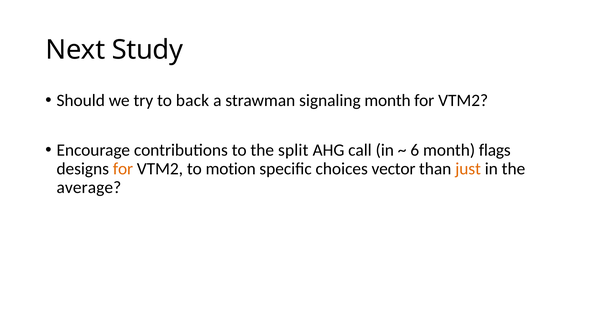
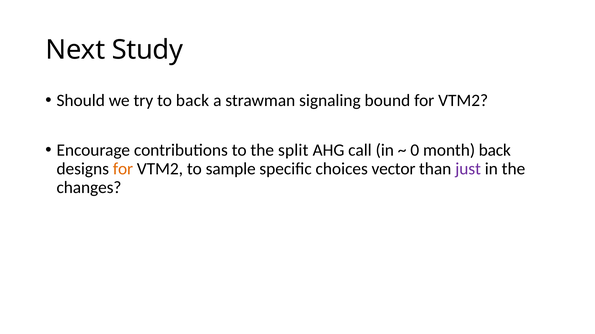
signaling month: month -> bound
6: 6 -> 0
month flags: flags -> back
motion: motion -> sample
just colour: orange -> purple
average: average -> changes
